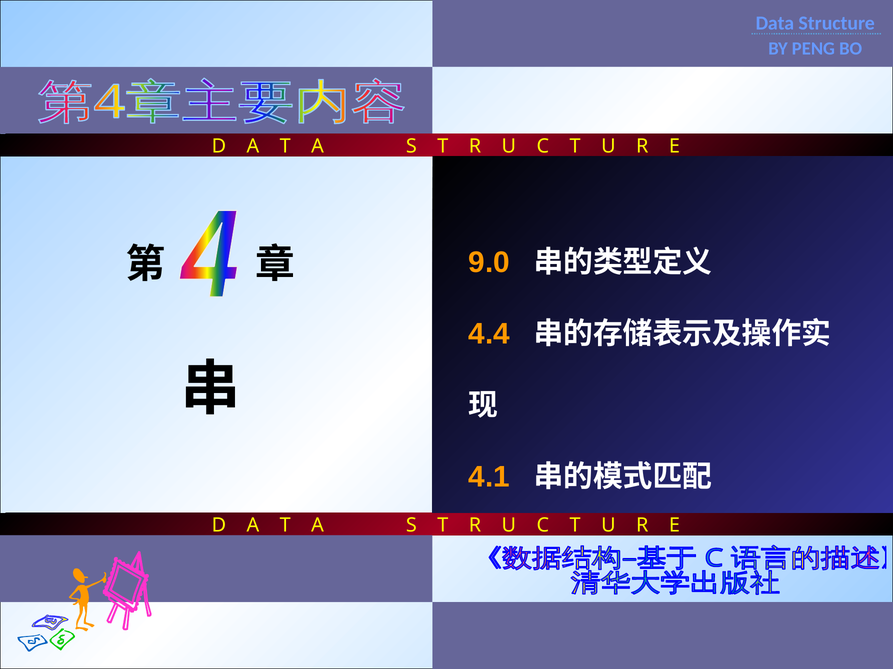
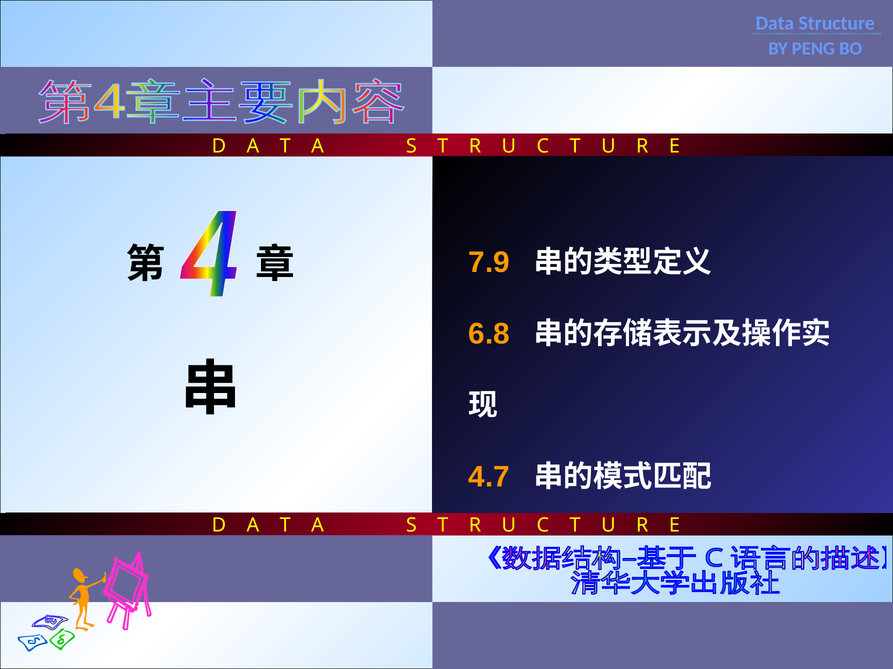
9.0: 9.0 -> 7.9
4.4: 4.4 -> 6.8
4.1: 4.1 -> 4.7
